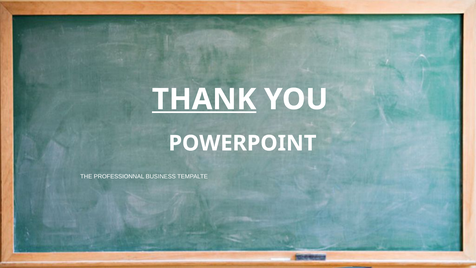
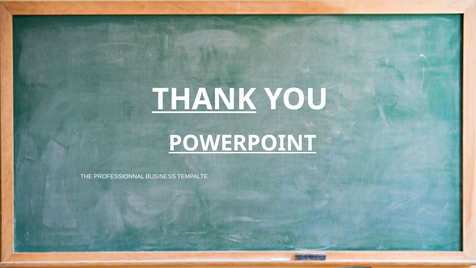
POWERPOINT underline: none -> present
